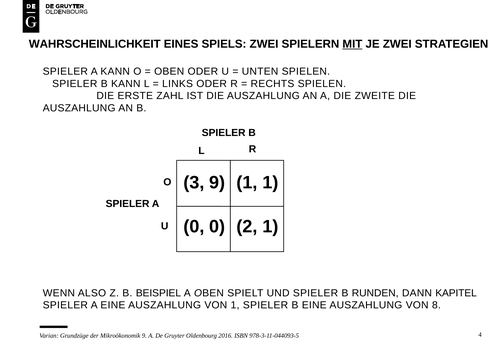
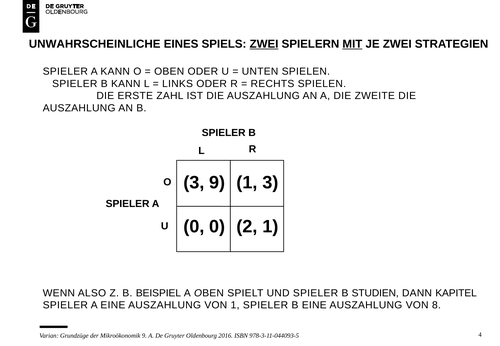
WAHRSCHEINLICHKEIT: WAHRSCHEINLICHKEIT -> UNWAHRSCHEINLICHE
ZWEI at (264, 44) underline: none -> present
1 1: 1 -> 3
RUNDEN: RUNDEN -> STUDIEN
